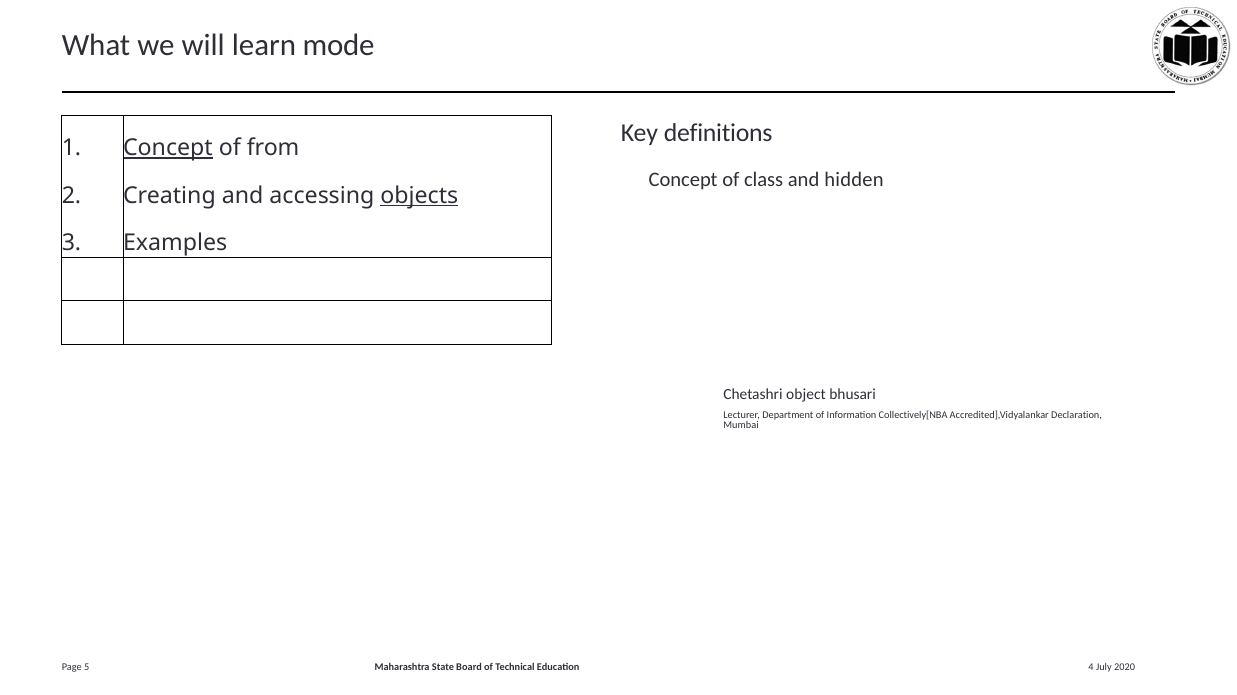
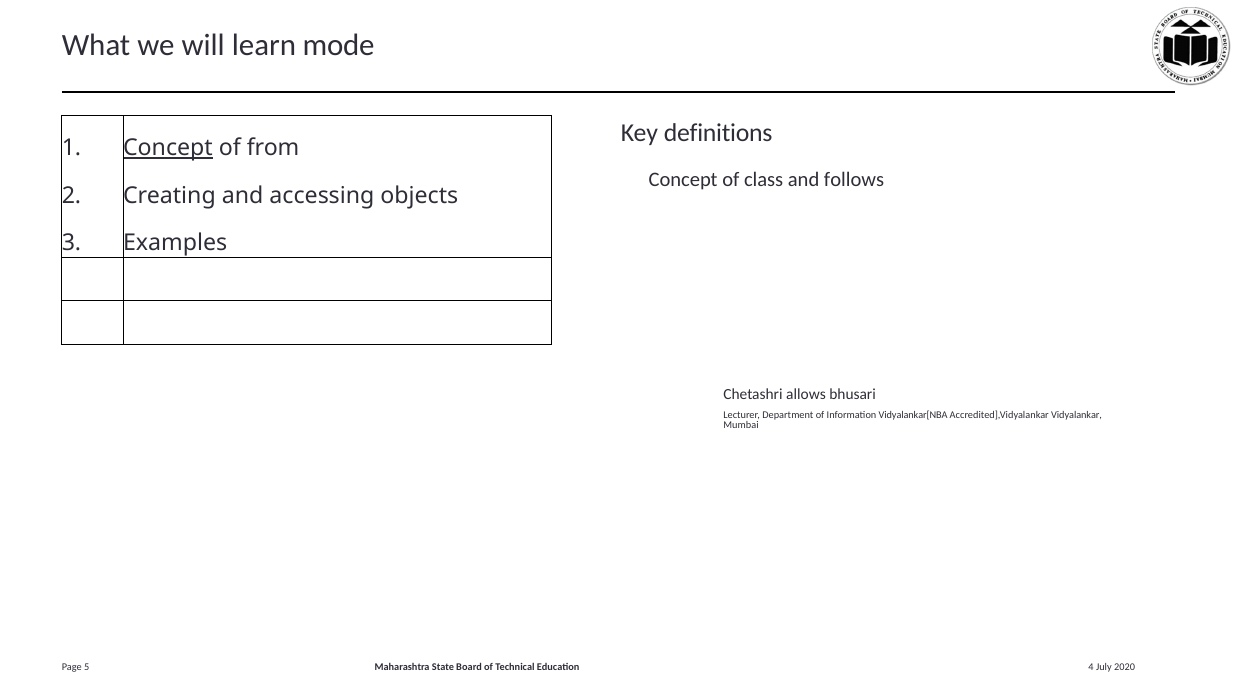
hidden: hidden -> follows
objects underline: present -> none
object: object -> allows
Collectively[NBA: Collectively[NBA -> Vidyalankar[NBA
Declaration: Declaration -> Vidyalankar
